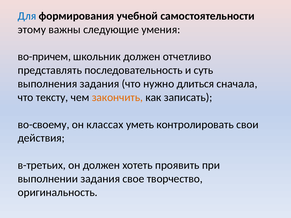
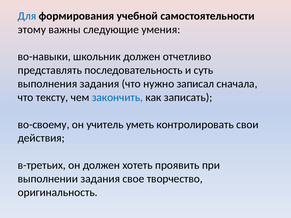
во-причем: во-причем -> во-навыки
длиться: длиться -> записал
закончить colour: orange -> blue
классах: классах -> учитель
